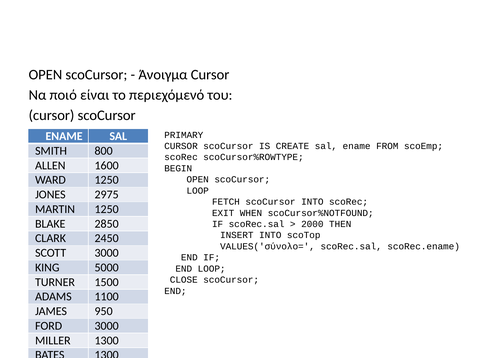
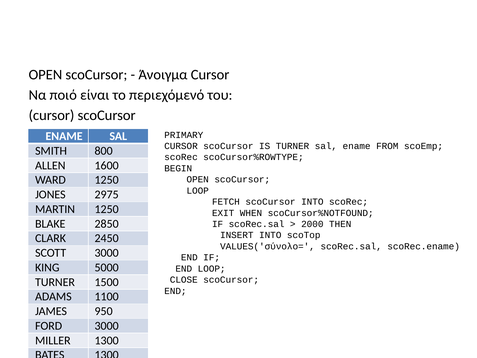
IS CREATE: CREATE -> TURNER
